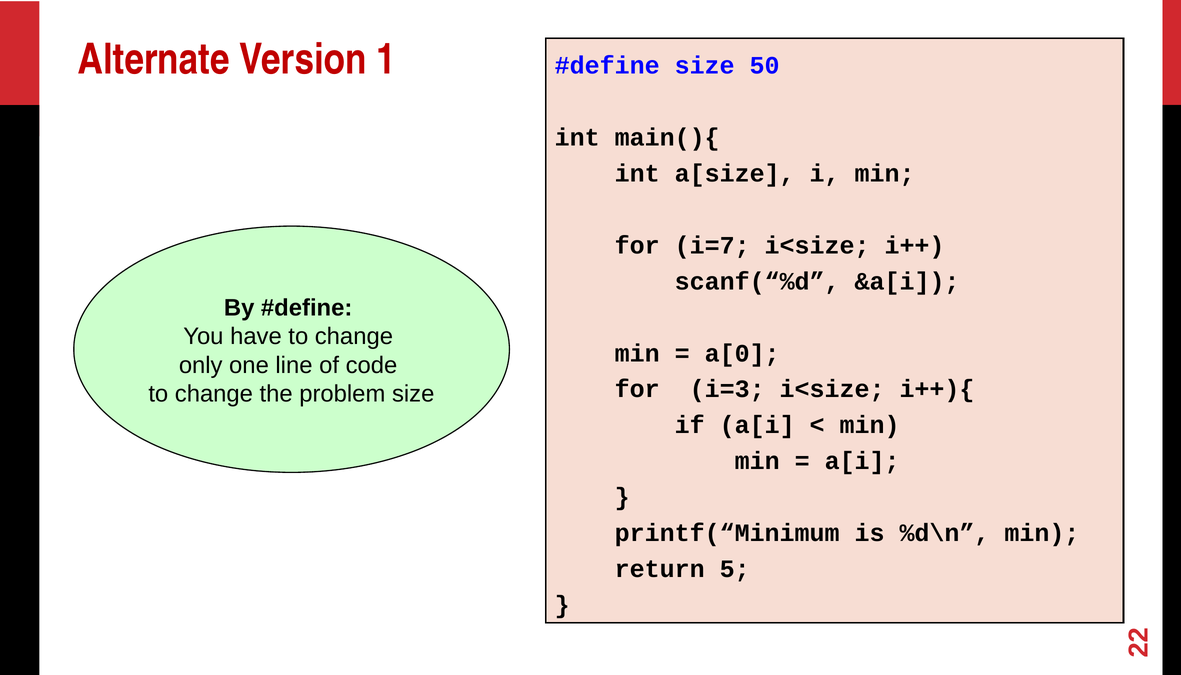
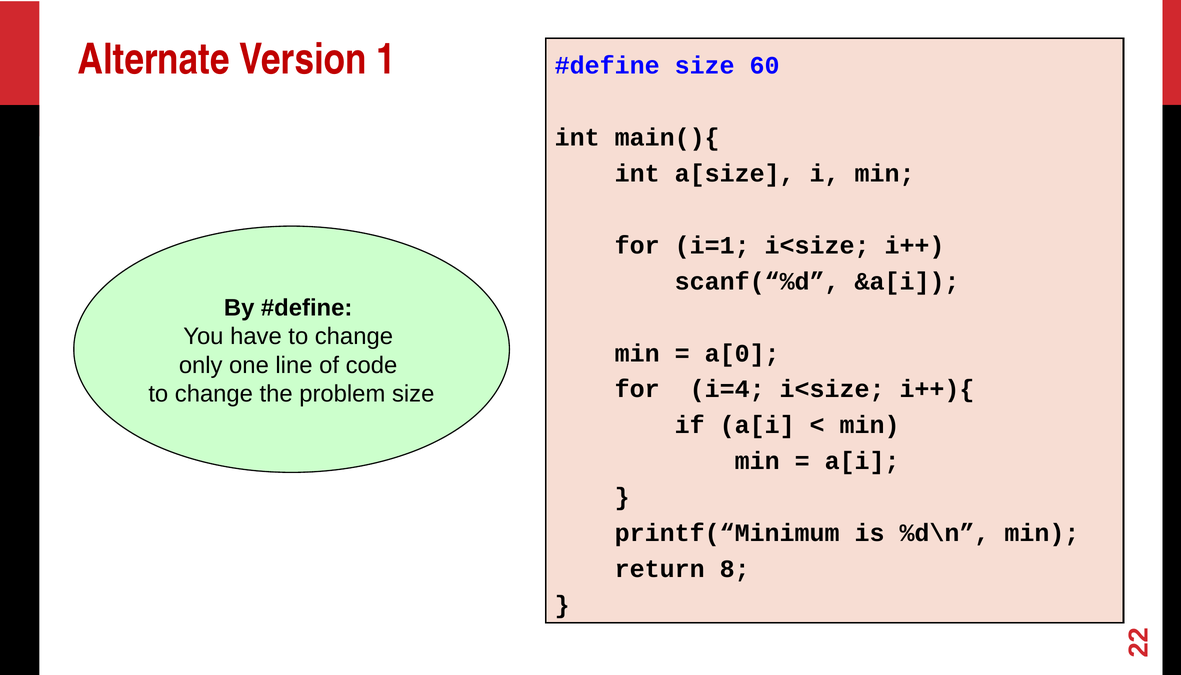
50: 50 -> 60
i=7: i=7 -> i=1
i=3: i=3 -> i=4
5: 5 -> 8
